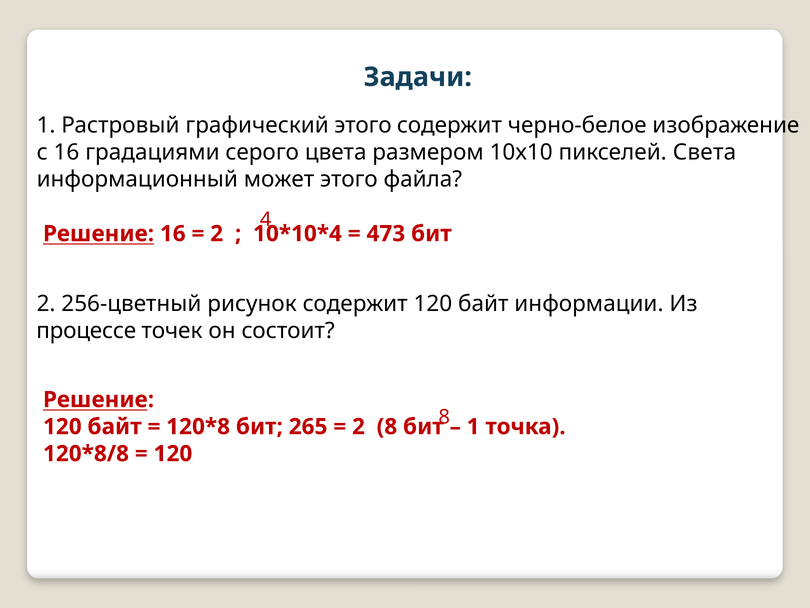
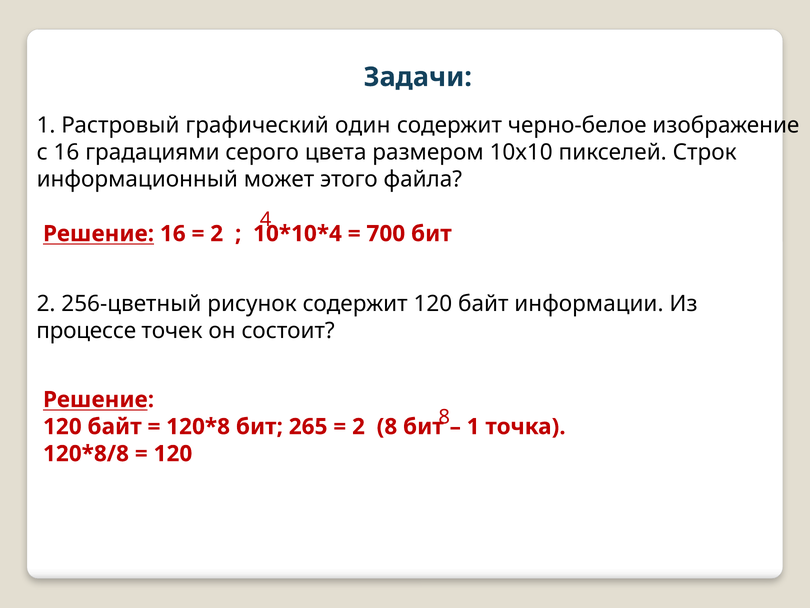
графический этого: этого -> один
Света: Света -> Строк
473: 473 -> 700
